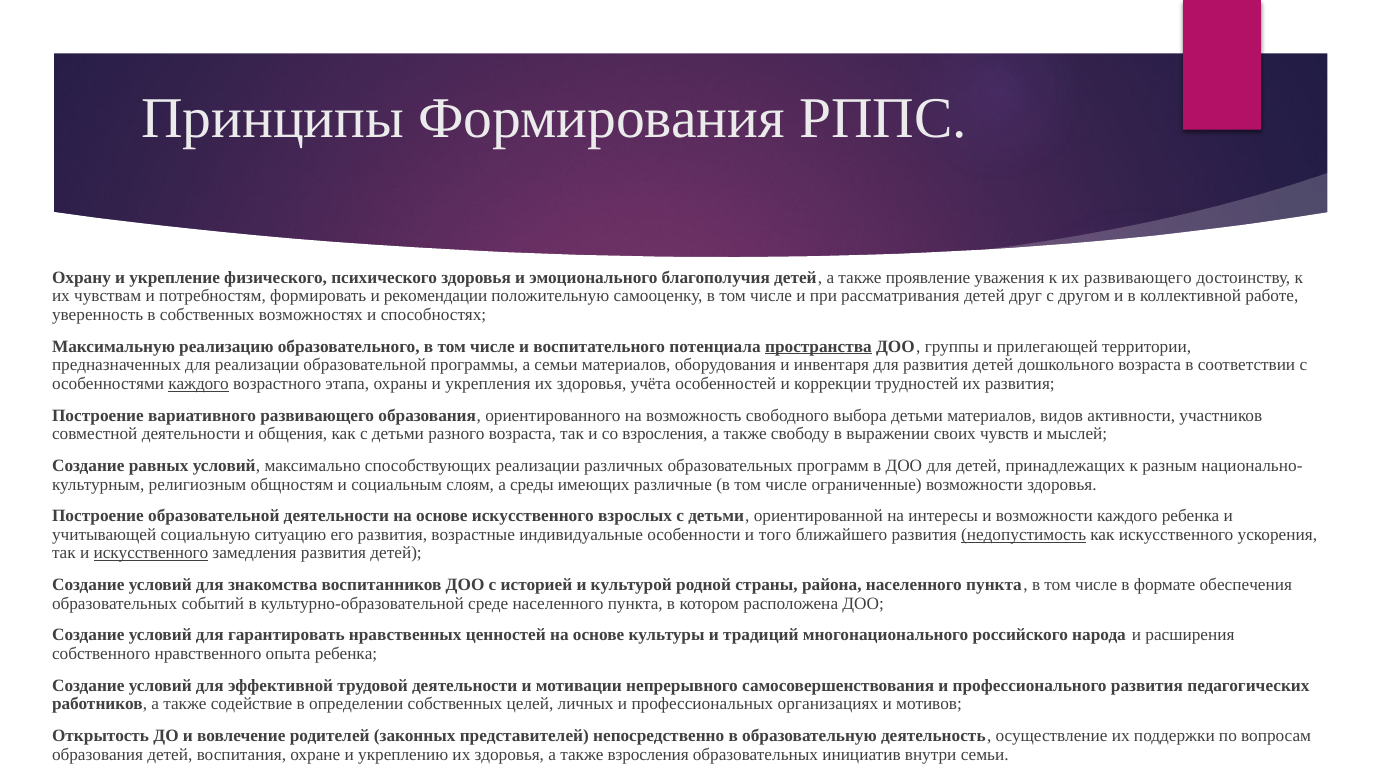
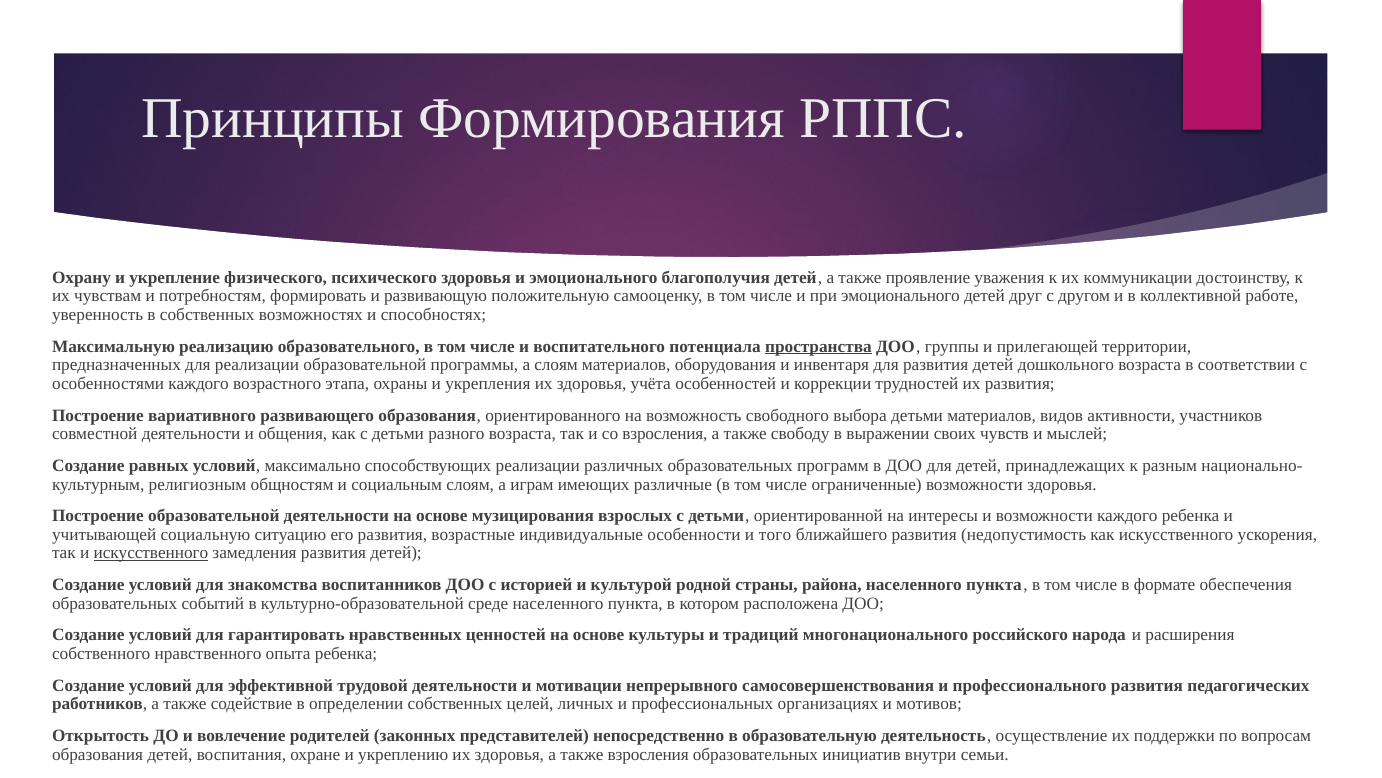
их развивающего: развивающего -> коммуникации
рекомендации: рекомендации -> развивающую
при рассматривания: рассматривания -> эмоционального
а семьи: семьи -> слоям
каждого at (199, 383) underline: present -> none
среды: среды -> играм
основе искусственного: искусственного -> музицирования
недопустимость underline: present -> none
